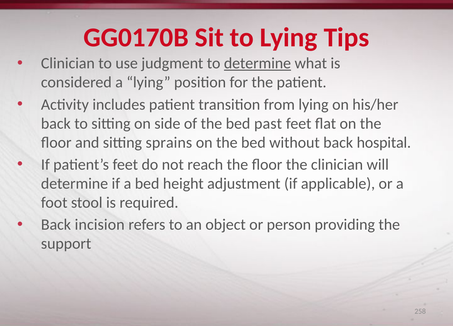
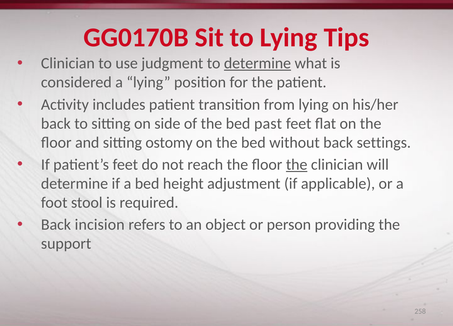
sprains: sprains -> ostomy
hospital: hospital -> settings
the at (297, 165) underline: none -> present
